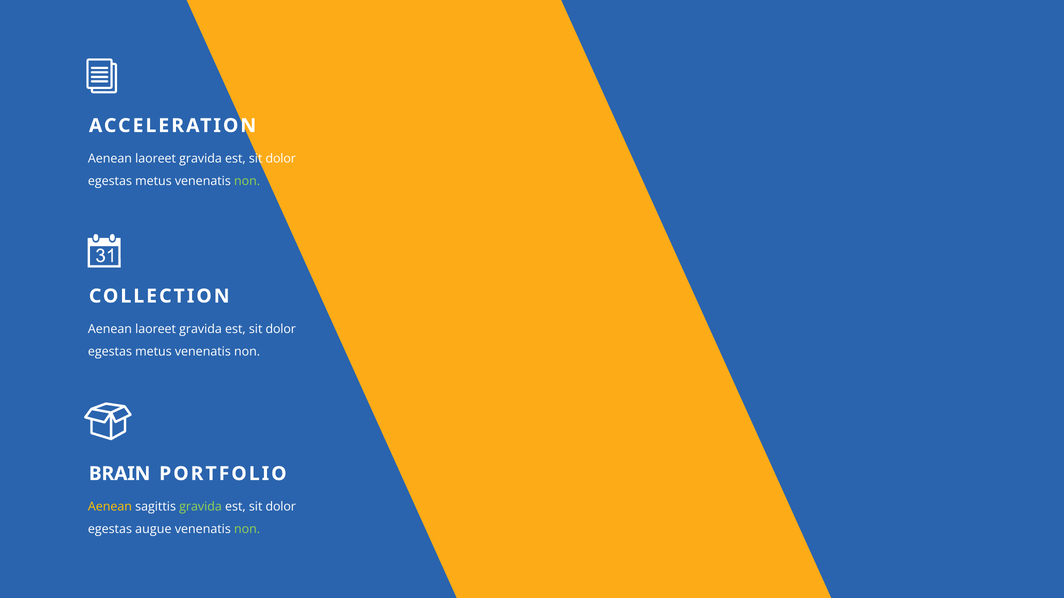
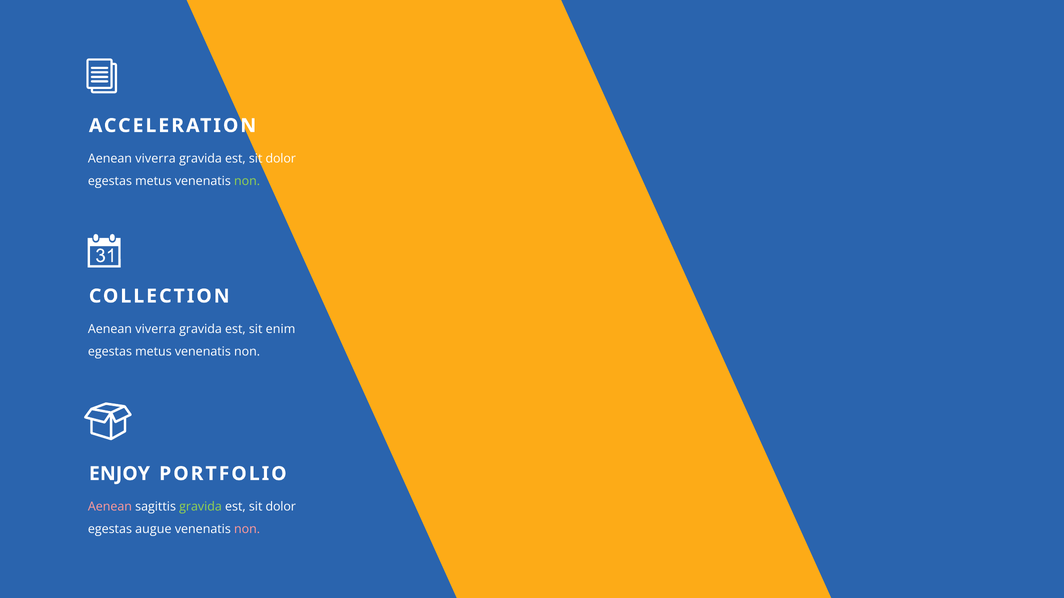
laoreet at (156, 159): laoreet -> viverra
laoreet at (156, 329): laoreet -> viverra
dolor at (281, 329): dolor -> enim
BRAIN: BRAIN -> ENJOY
Aenean at (110, 507) colour: yellow -> pink
non at (247, 529) colour: light green -> pink
